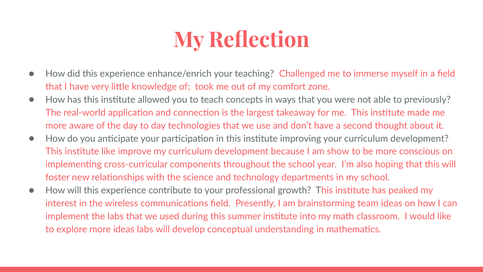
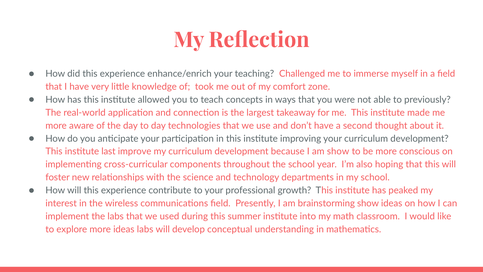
institute like: like -> last
brainstorming team: team -> show
